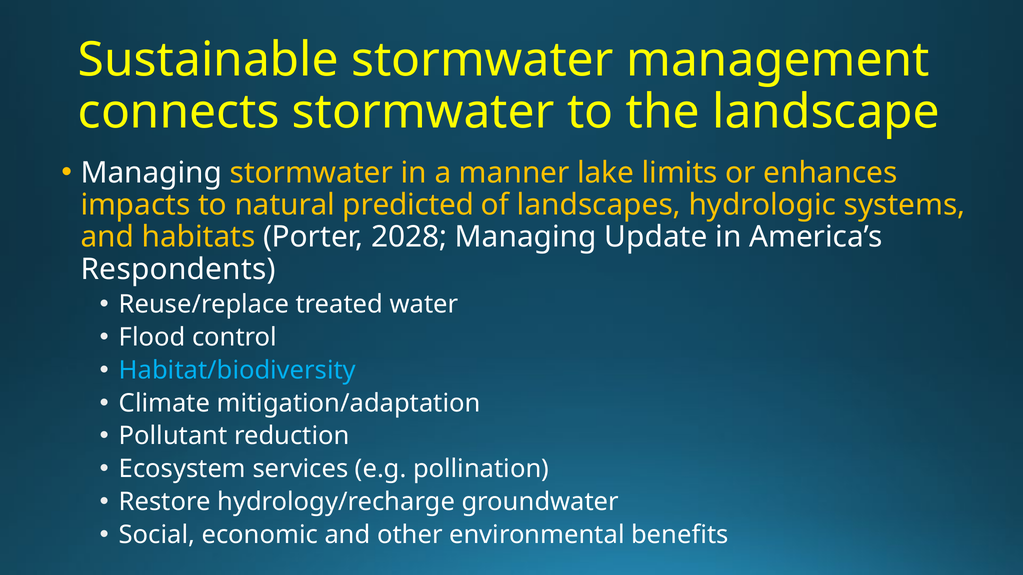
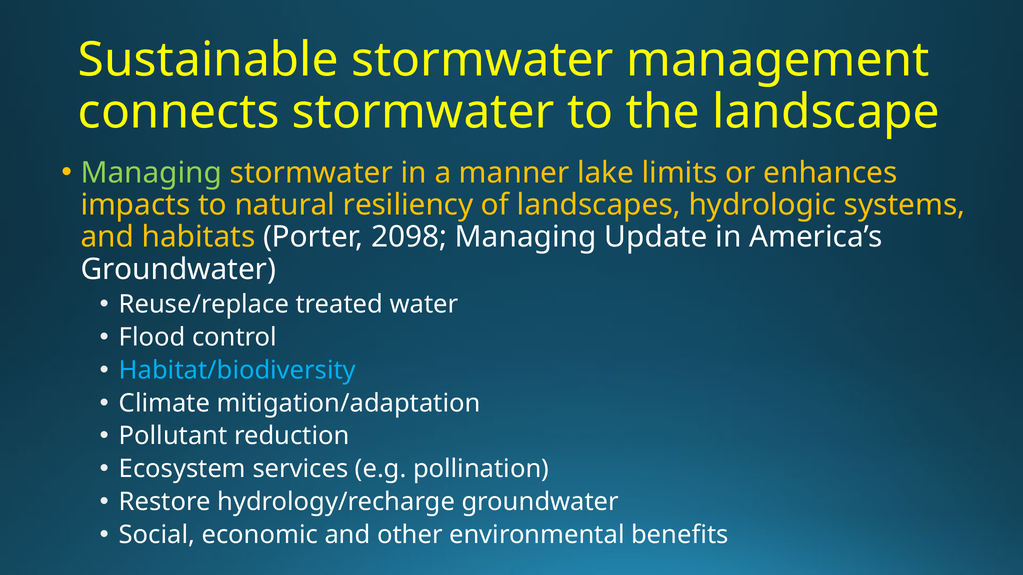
Managing at (151, 173) colour: white -> light green
predicted: predicted -> resiliency
2028: 2028 -> 2098
Respondents at (178, 269): Respondents -> Groundwater
